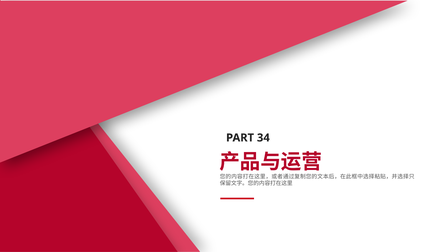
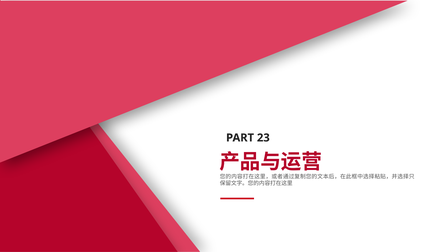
34: 34 -> 23
